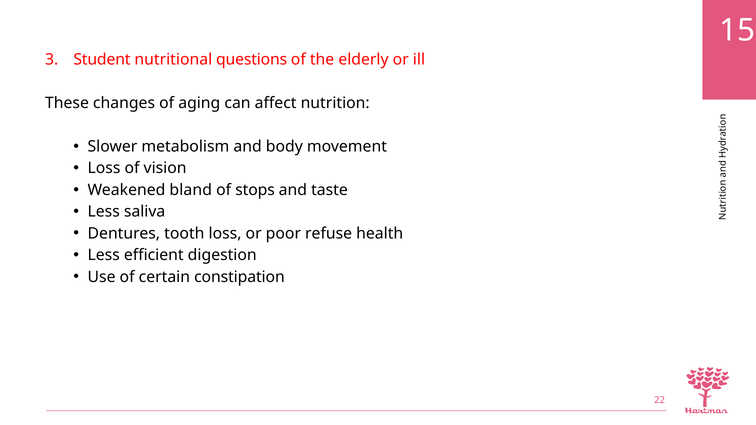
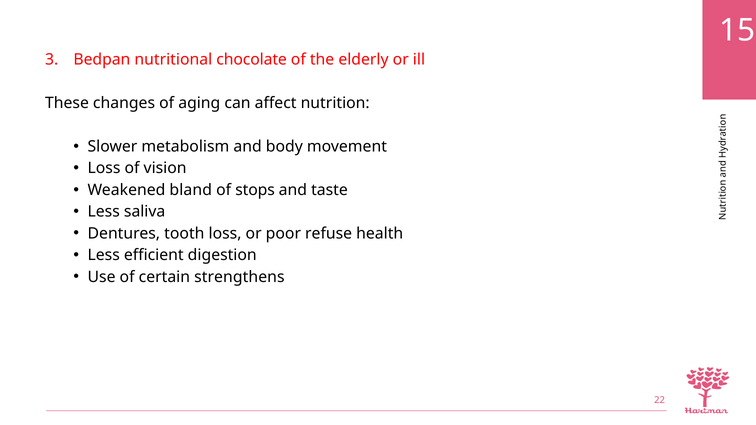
Student: Student -> Bedpan
questions: questions -> chocolate
constipation: constipation -> strengthens
